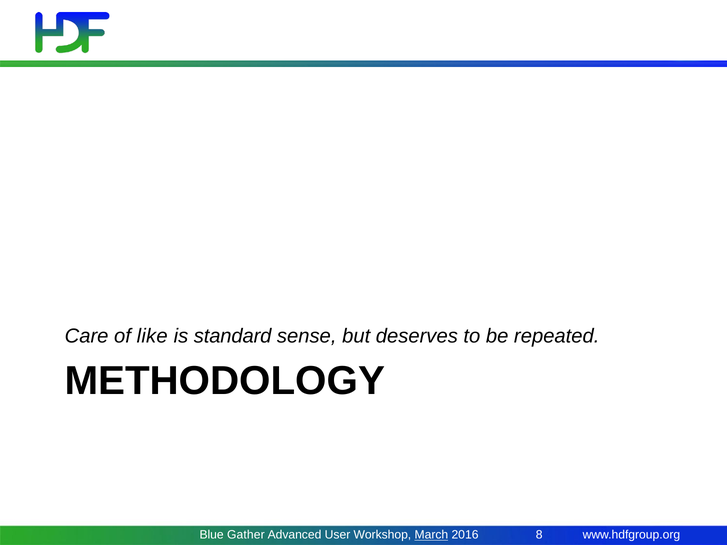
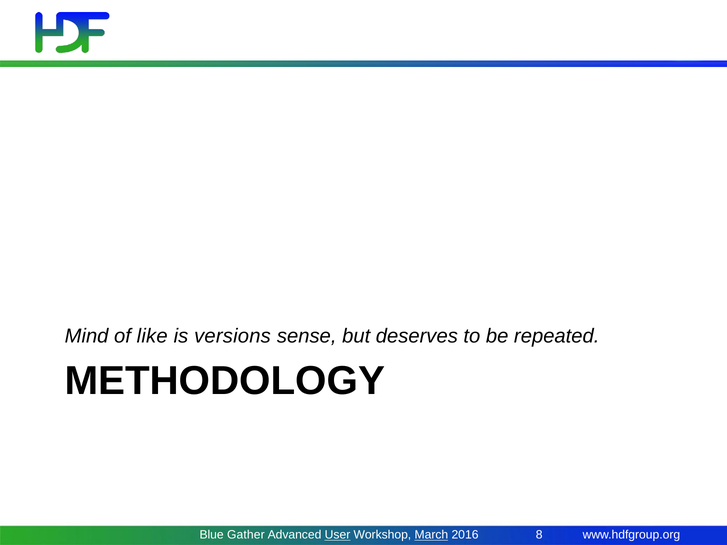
Care: Care -> Mind
standard: standard -> versions
User underline: none -> present
